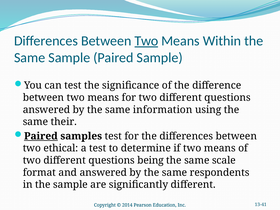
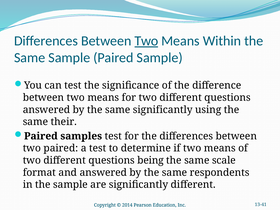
same information: information -> significantly
Paired at (41, 136) underline: present -> none
two ethical: ethical -> paired
